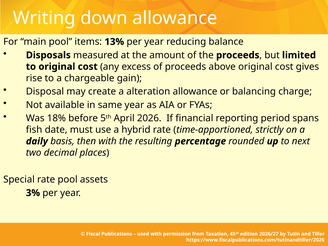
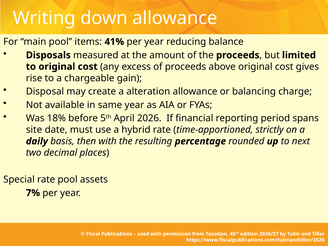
13%: 13% -> 41%
fish: fish -> site
3%: 3% -> 7%
